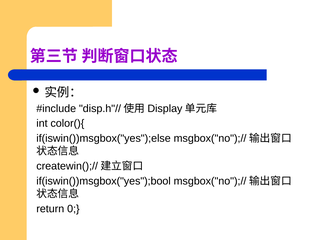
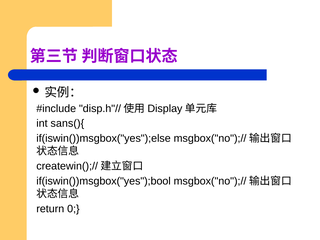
color(){: color(){ -> sans(){
